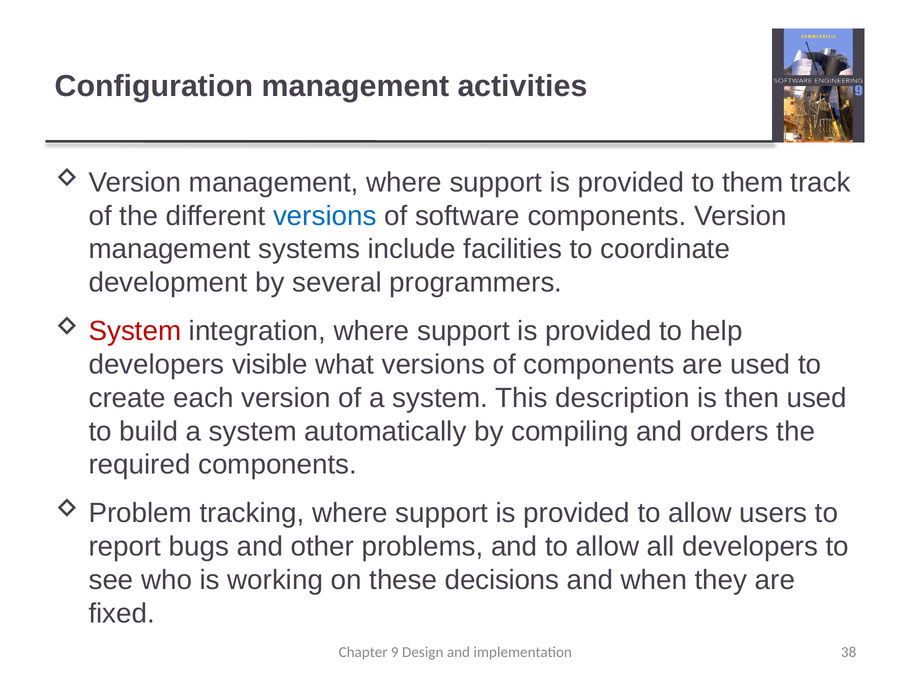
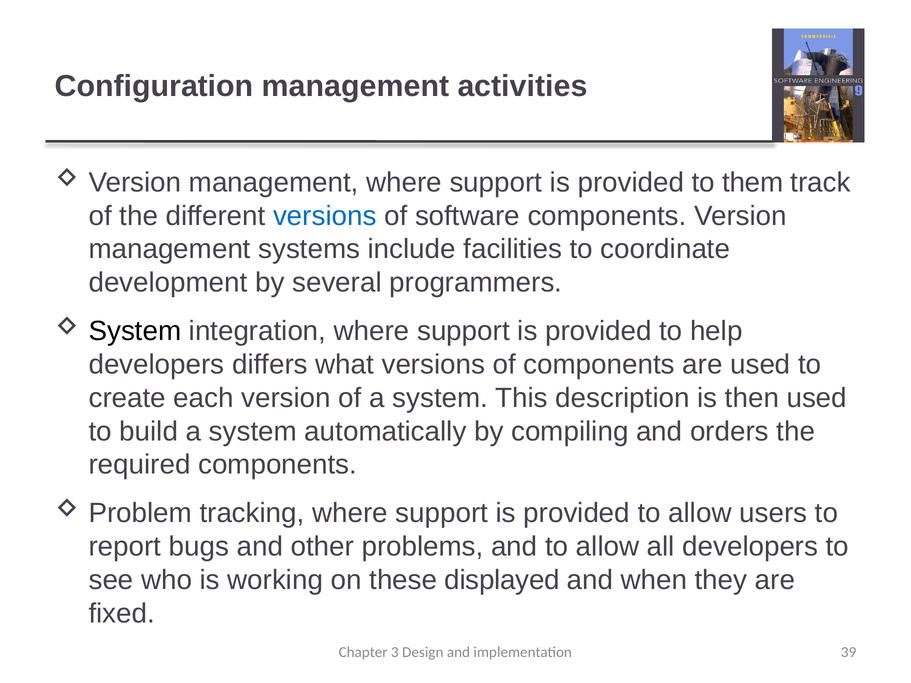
System at (135, 331) colour: red -> black
visible: visible -> differs
decisions: decisions -> displayed
9: 9 -> 3
38: 38 -> 39
